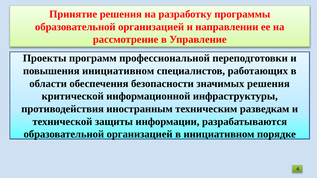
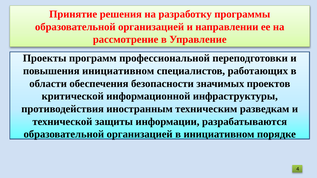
значимых решения: решения -> проектов
